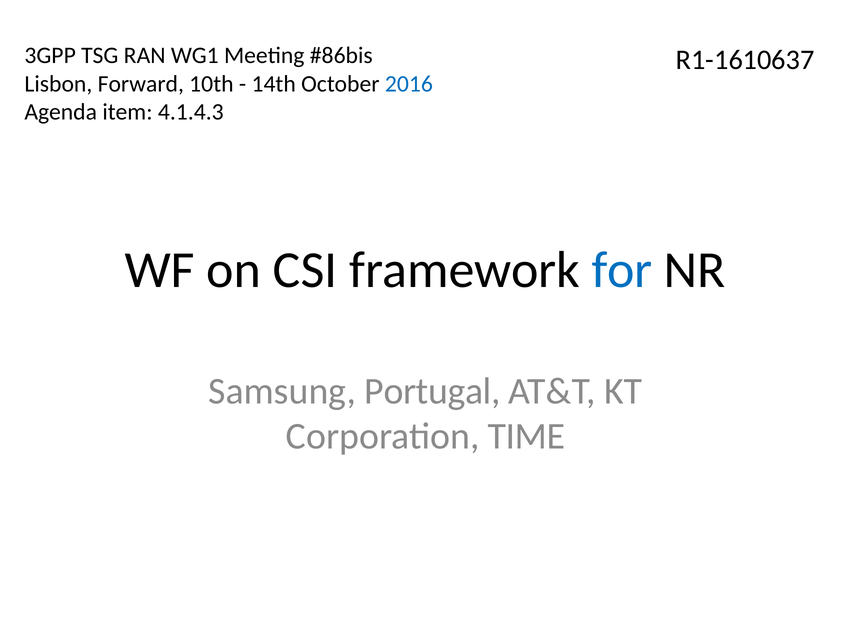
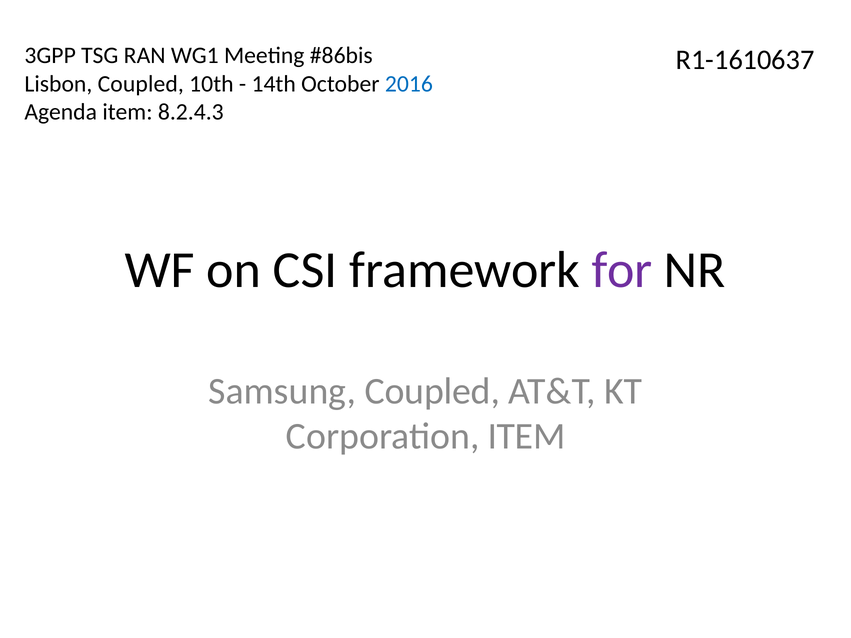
Lisbon Forward: Forward -> Coupled
4.1.4.3: 4.1.4.3 -> 8.2.4.3
for colour: blue -> purple
Samsung Portugal: Portugal -> Coupled
Corporation TIME: TIME -> ITEM
